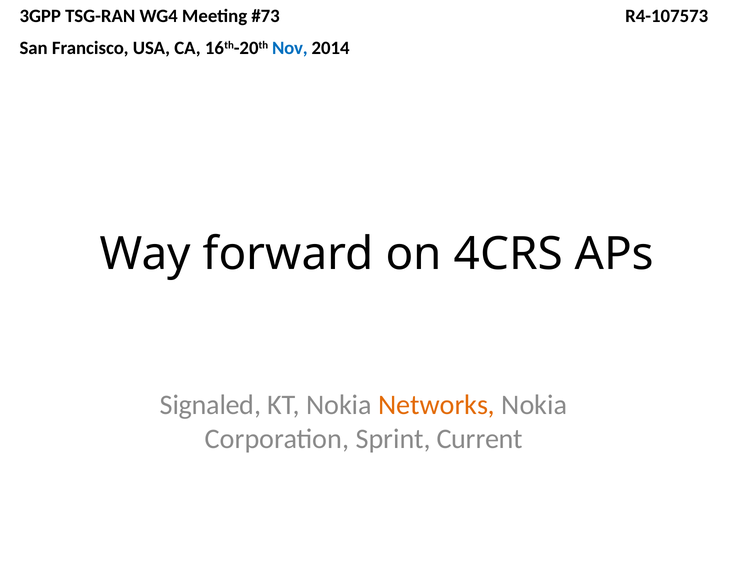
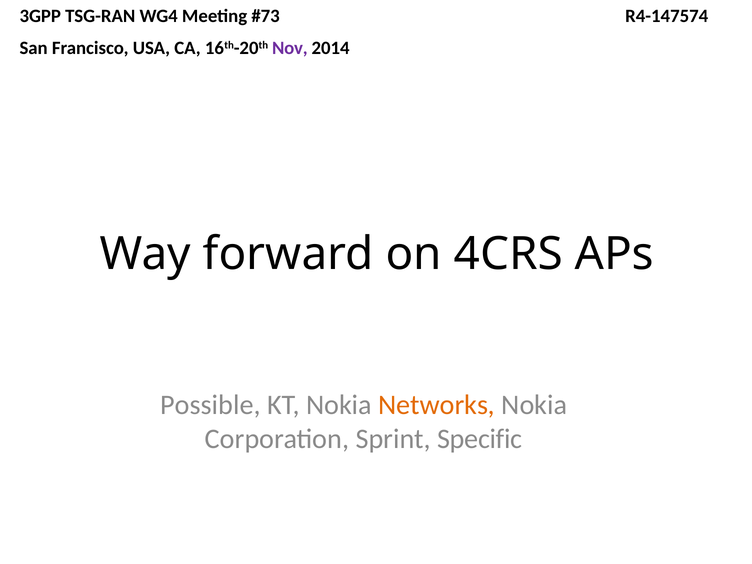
R4-107573: R4-107573 -> R4-147574
Nov colour: blue -> purple
Signaled: Signaled -> Possible
Current: Current -> Specific
